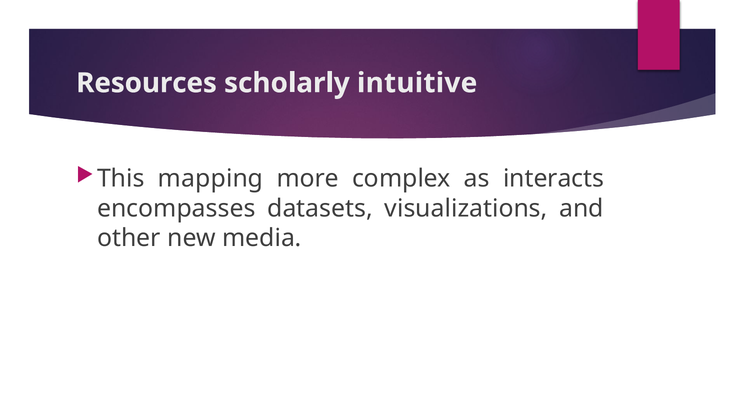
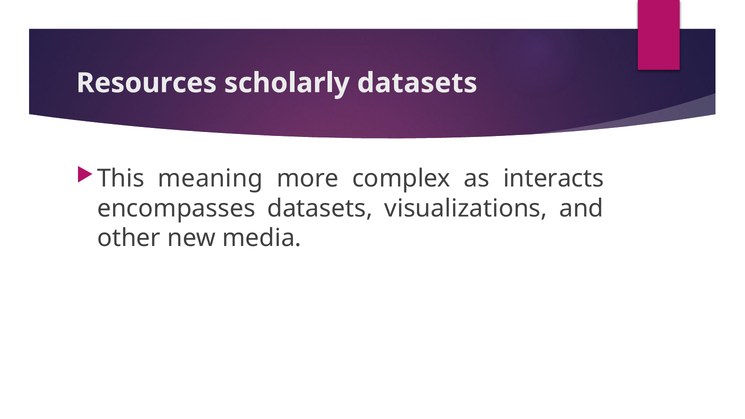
scholarly intuitive: intuitive -> datasets
mapping: mapping -> meaning
